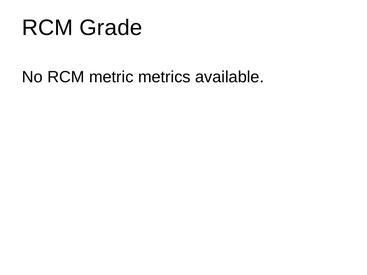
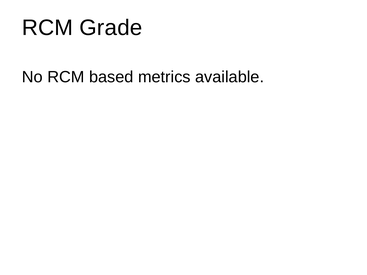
metric: metric -> based
